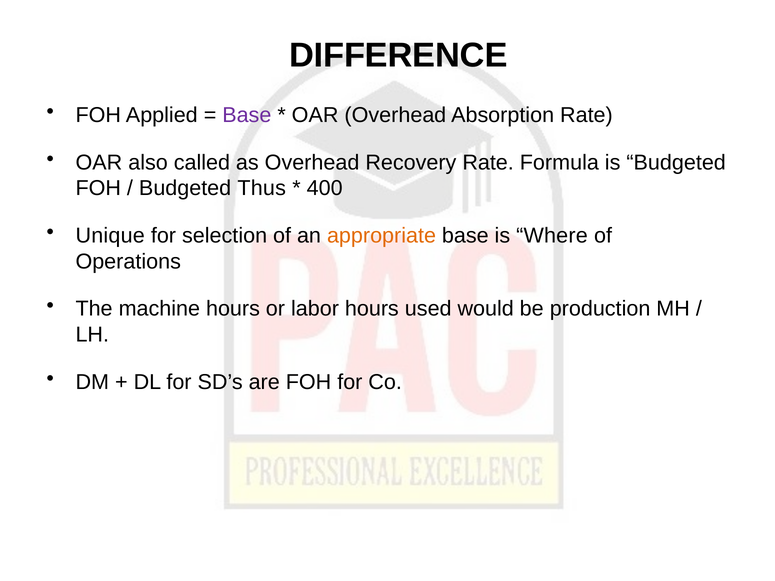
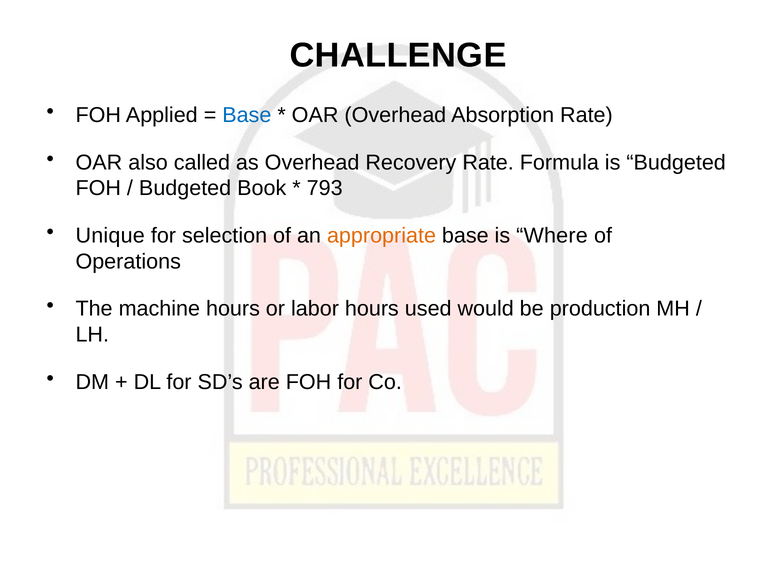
DIFFERENCE: DIFFERENCE -> CHALLENGE
Base at (247, 115) colour: purple -> blue
Thus: Thus -> Book
400: 400 -> 793
